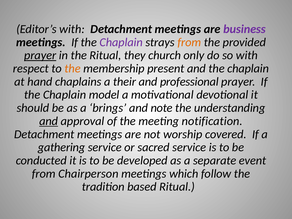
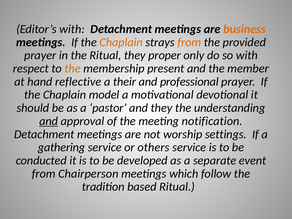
business colour: purple -> orange
Chaplain at (121, 42) colour: purple -> orange
prayer at (40, 55) underline: present -> none
church: church -> proper
and the chaplain: chaplain -> member
chaplains: chaplains -> reflective
brings: brings -> pastor
and note: note -> they
covered: covered -> settings
sacred: sacred -> others
